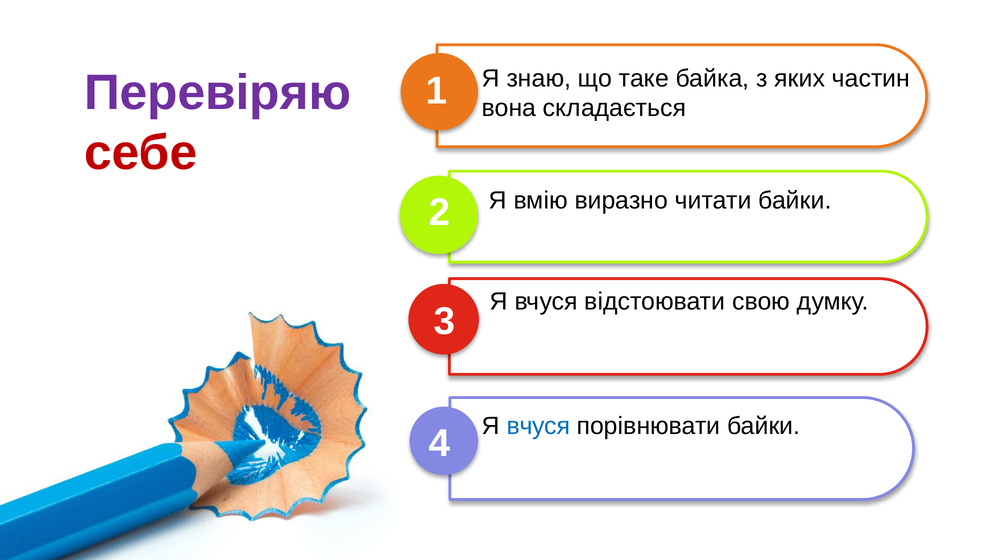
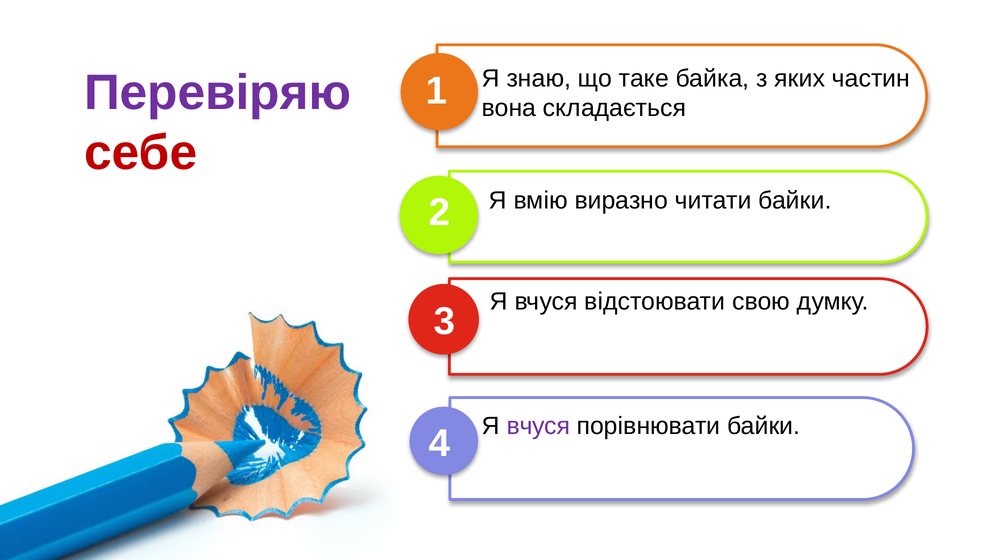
вчуся at (538, 426) colour: blue -> purple
